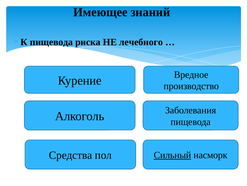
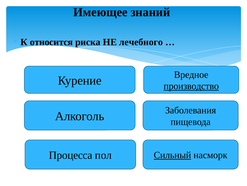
К пищевода: пищевода -> относится
производство underline: none -> present
Средства: Средства -> Процесса
